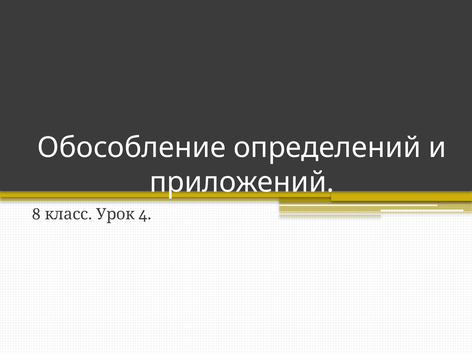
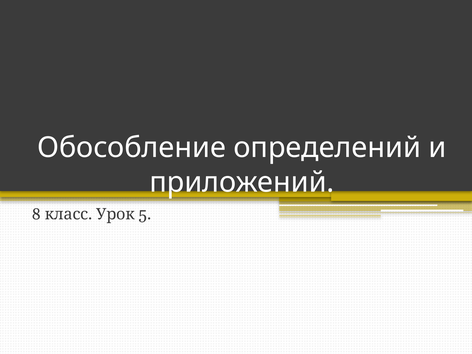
4: 4 -> 5
